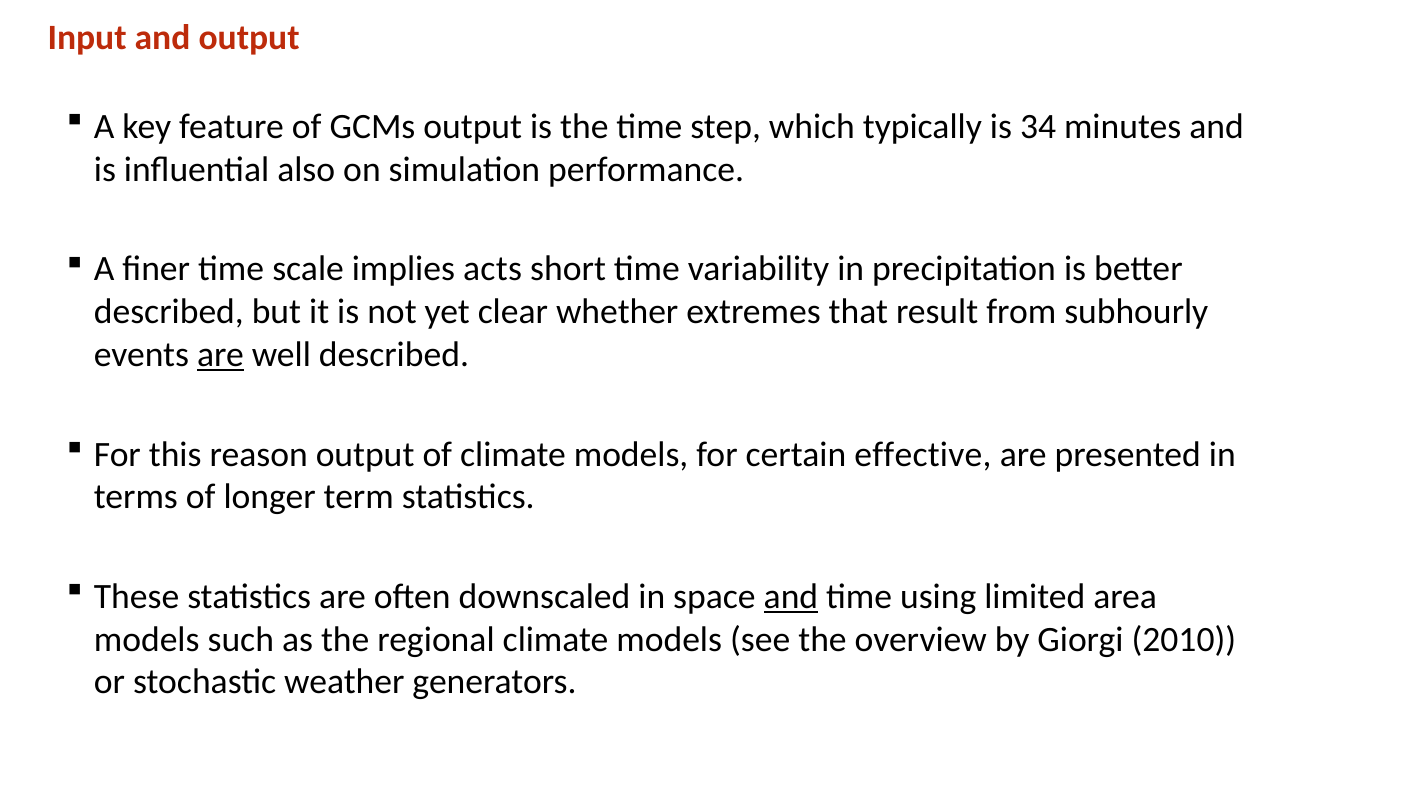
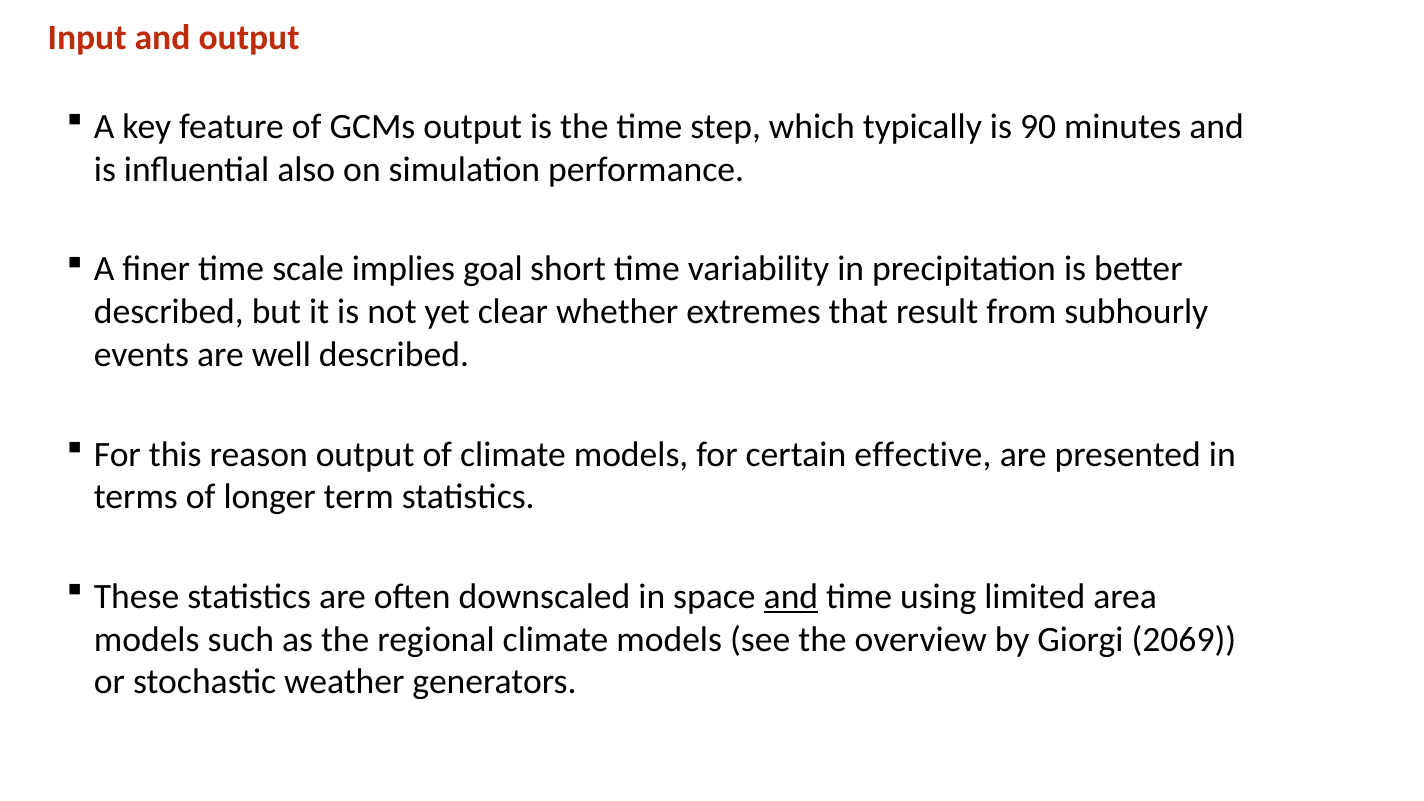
34: 34 -> 90
acts: acts -> goal
are at (221, 355) underline: present -> none
2010: 2010 -> 2069
